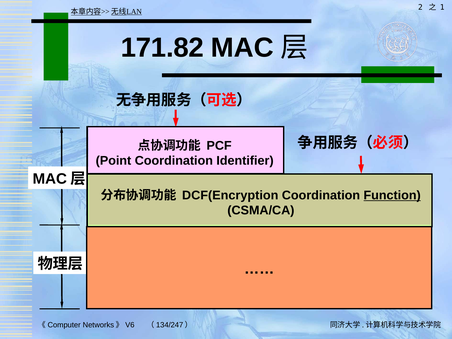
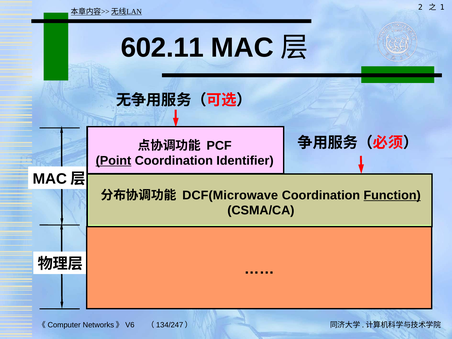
171.82: 171.82 -> 602.11
Point underline: none -> present
DCF(Encryption: DCF(Encryption -> DCF(Microwave
